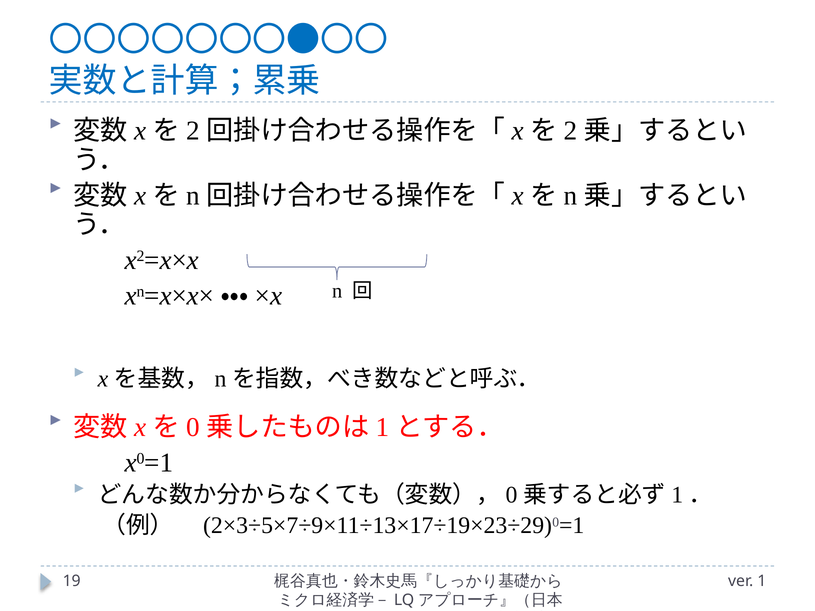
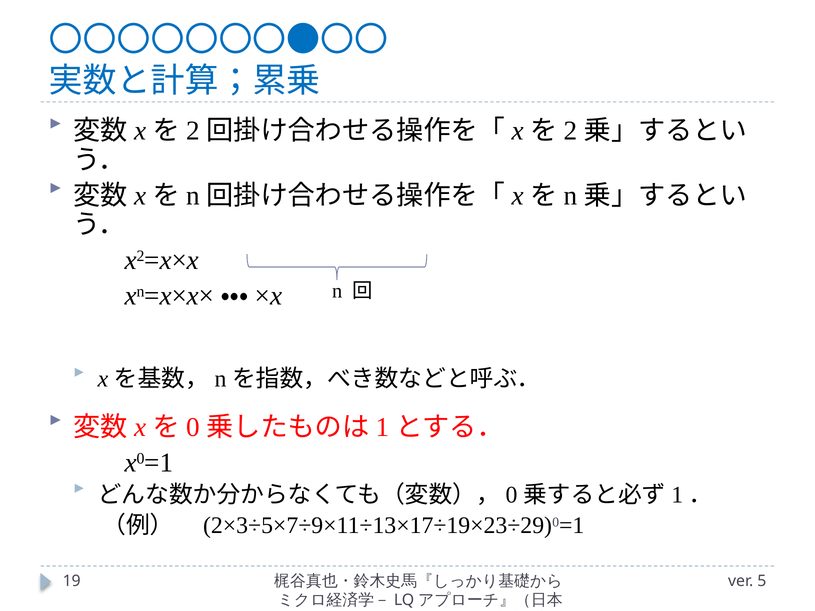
1: 1 -> 5
